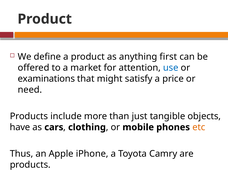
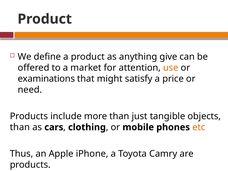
first: first -> give
use colour: blue -> orange
have at (20, 127): have -> than
